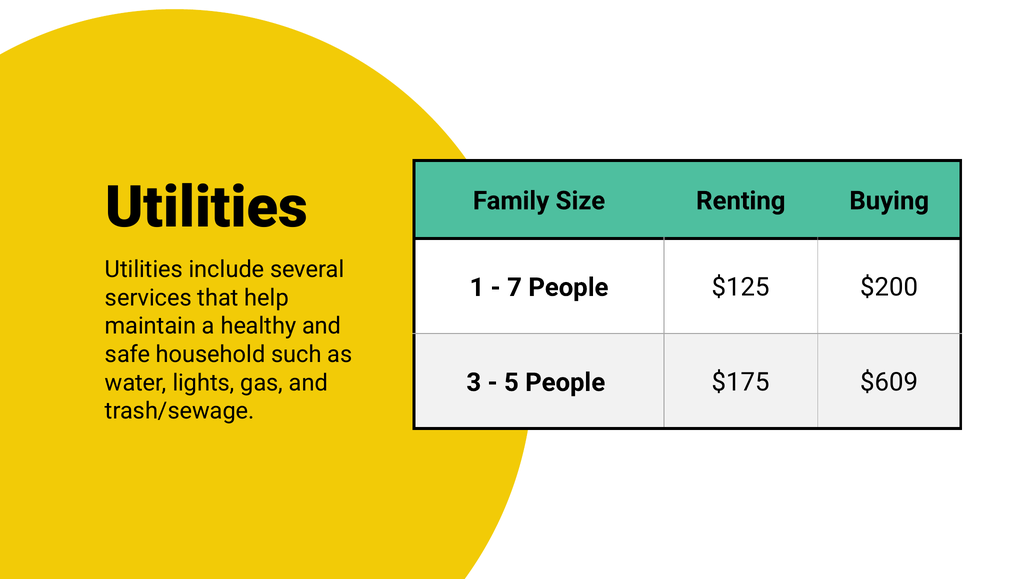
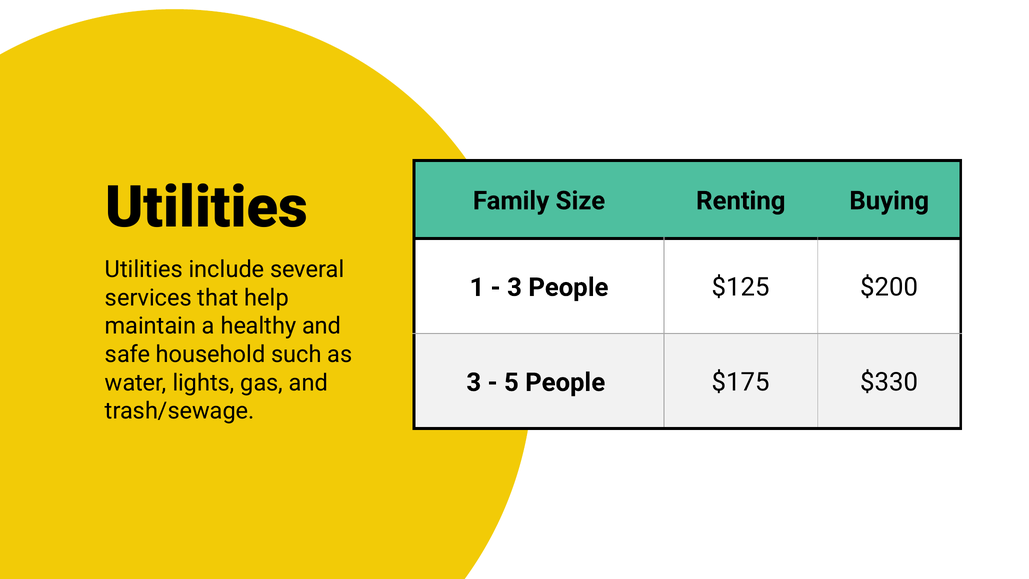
7 at (515, 287): 7 -> 3
$609: $609 -> $330
